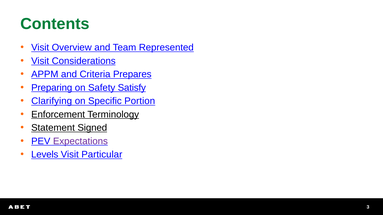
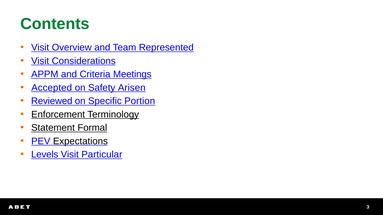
Prepares: Prepares -> Meetings
Preparing: Preparing -> Accepted
Satisfy: Satisfy -> Arisen
Clarifying: Clarifying -> Reviewed
Signed: Signed -> Formal
Expectations colour: purple -> black
